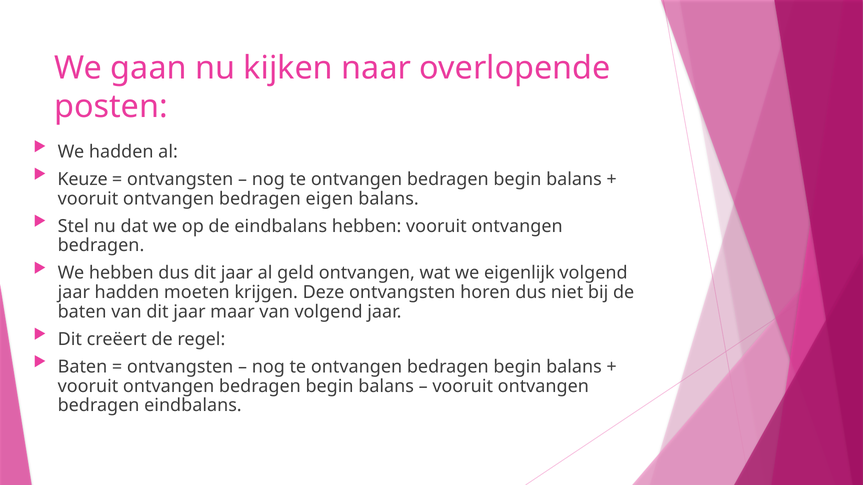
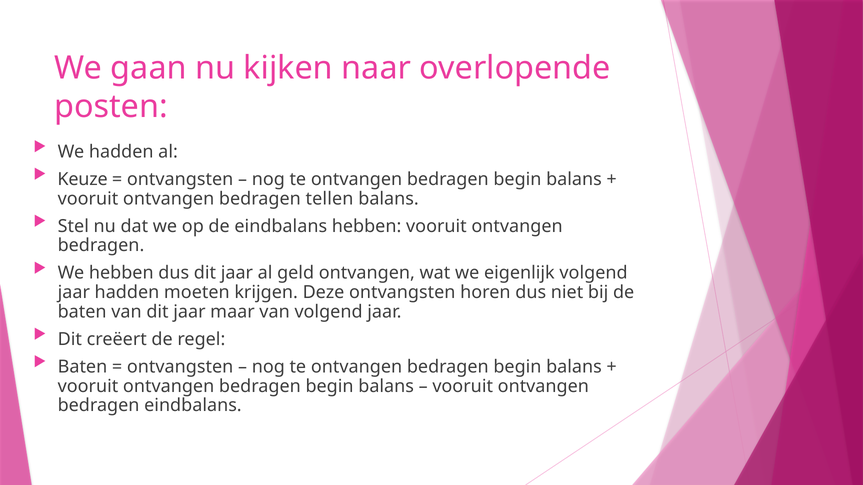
eigen: eigen -> tellen
